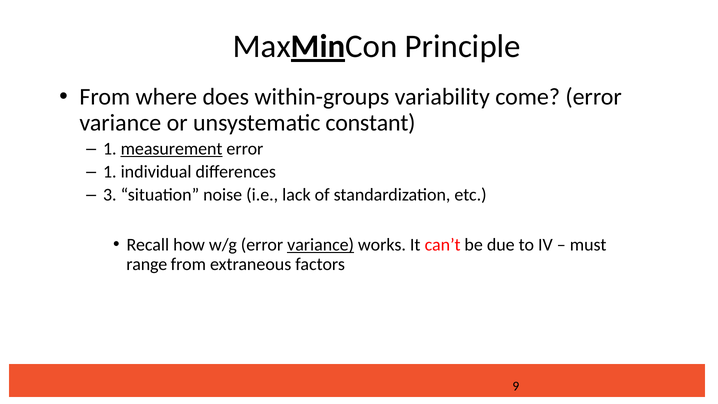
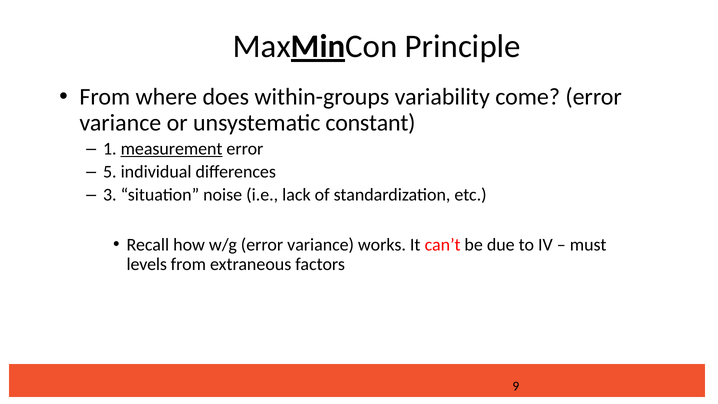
1 at (110, 172): 1 -> 5
variance at (321, 245) underline: present -> none
range: range -> levels
